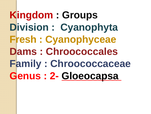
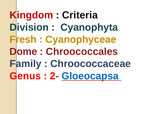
Groups: Groups -> Criteria
Dams: Dams -> Dome
Gloeocapsa colour: black -> blue
